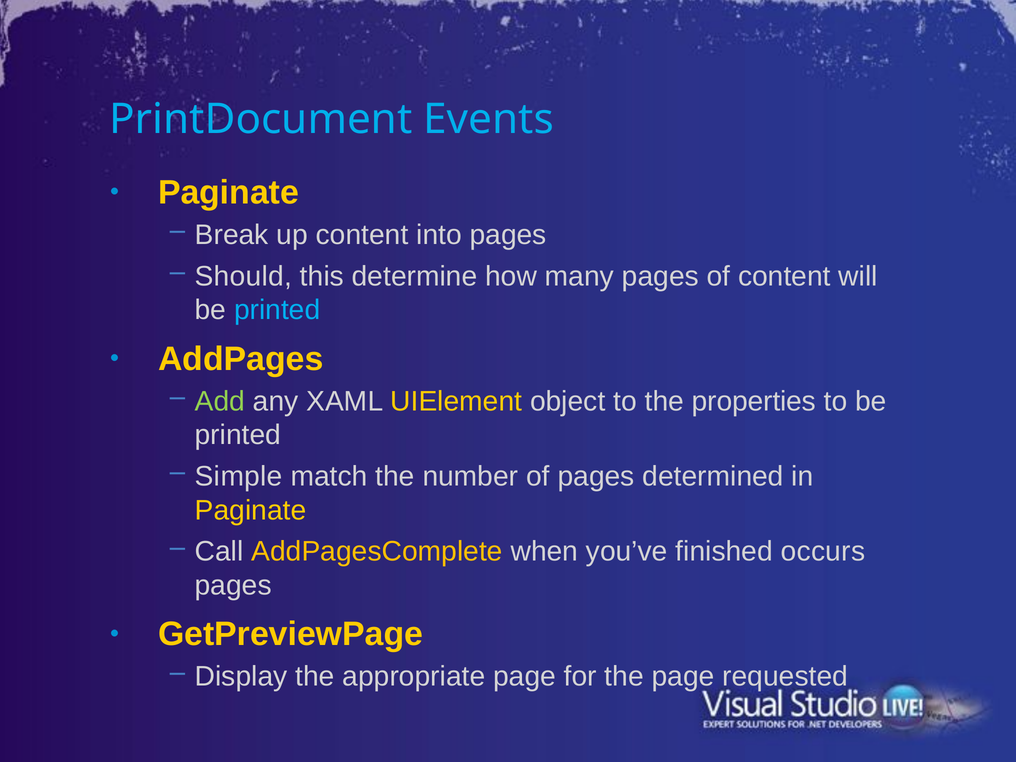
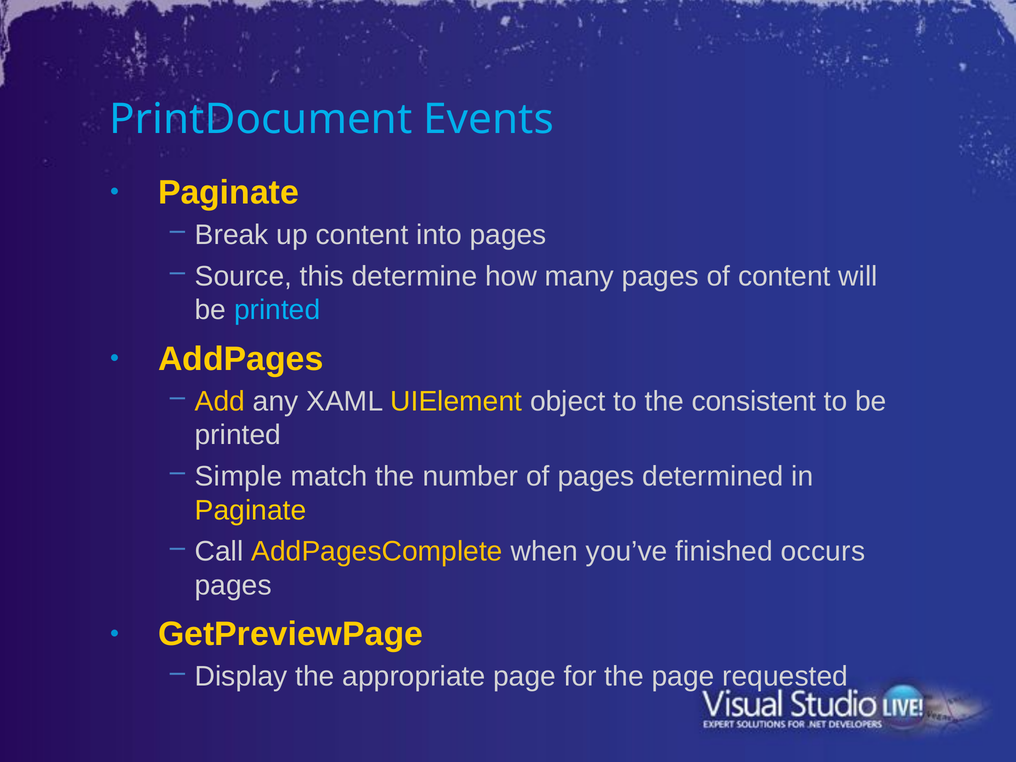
Should: Should -> Source
Add colour: light green -> yellow
properties: properties -> consistent
